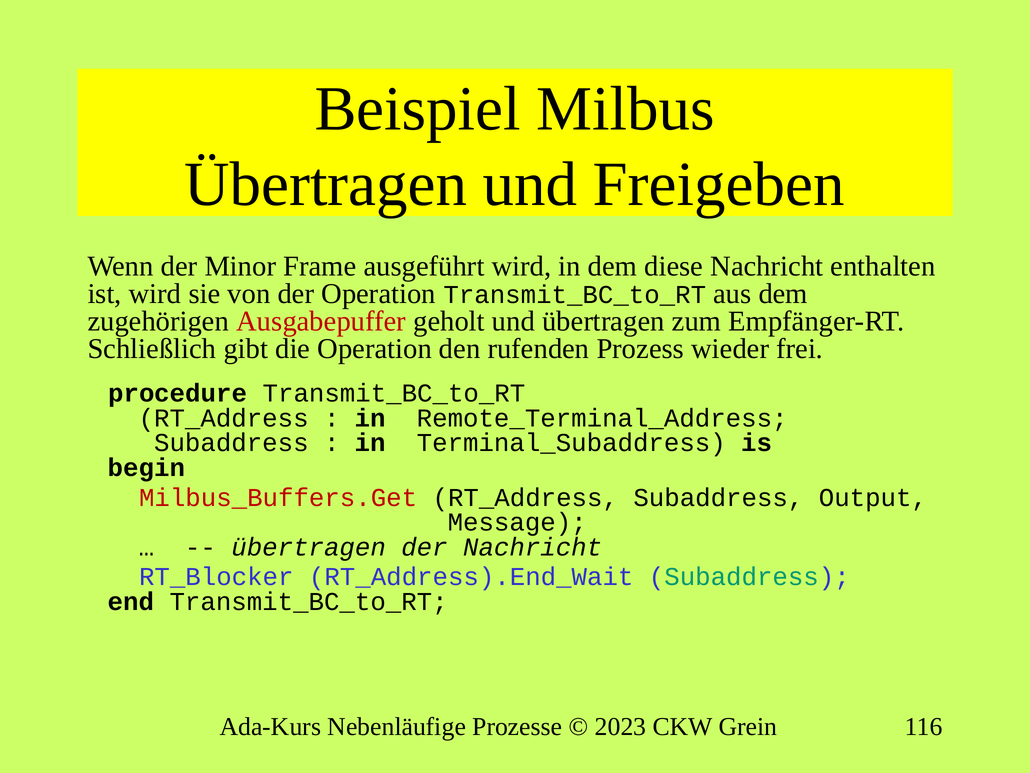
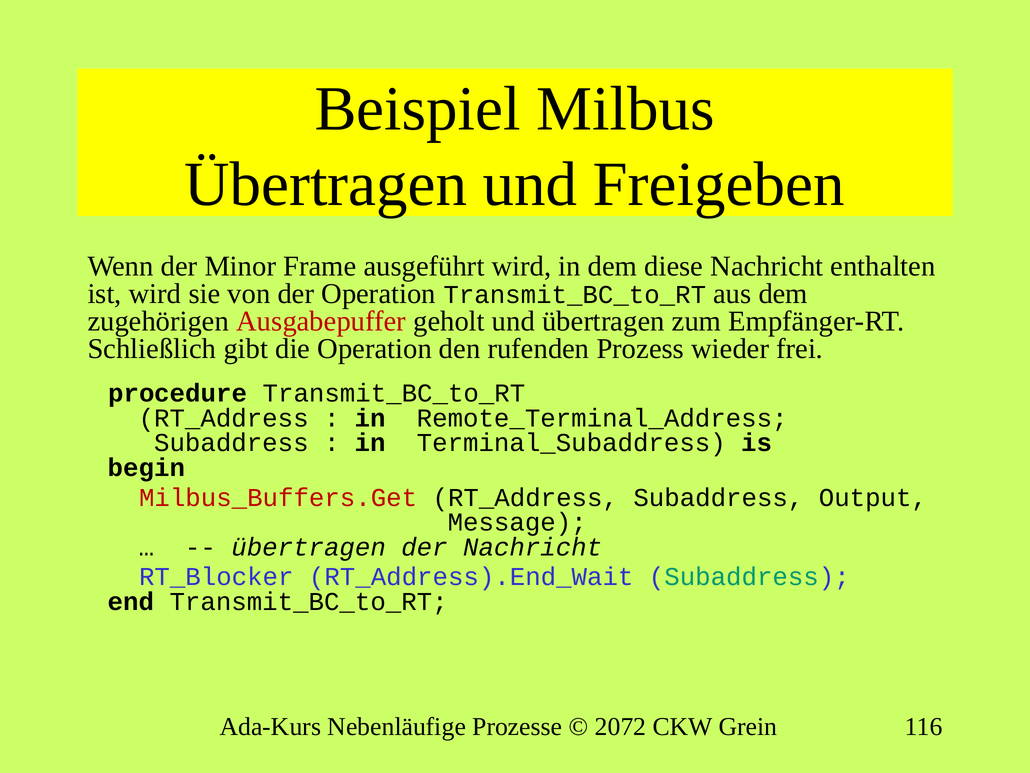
2023: 2023 -> 2072
